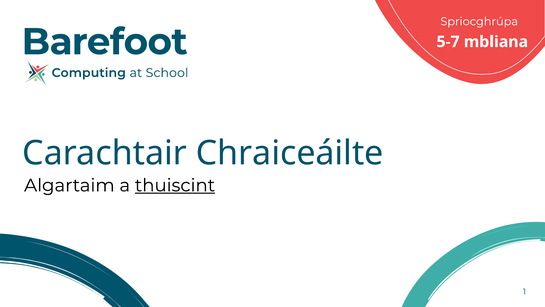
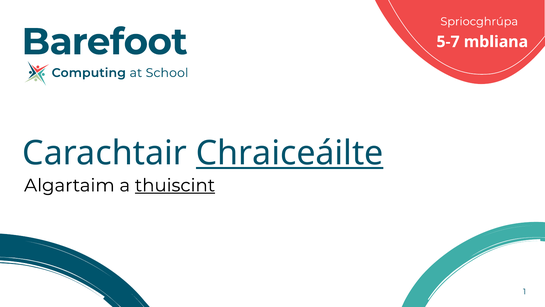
Chraiceáilte underline: none -> present
